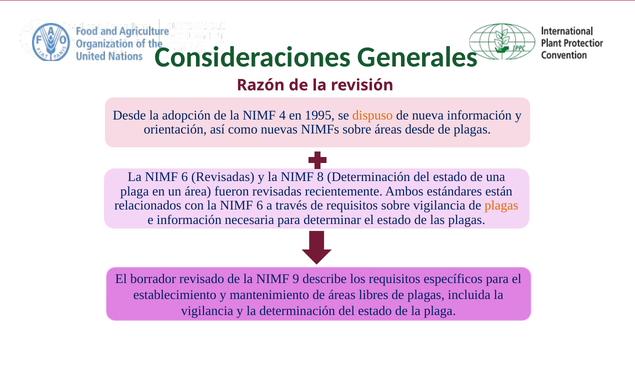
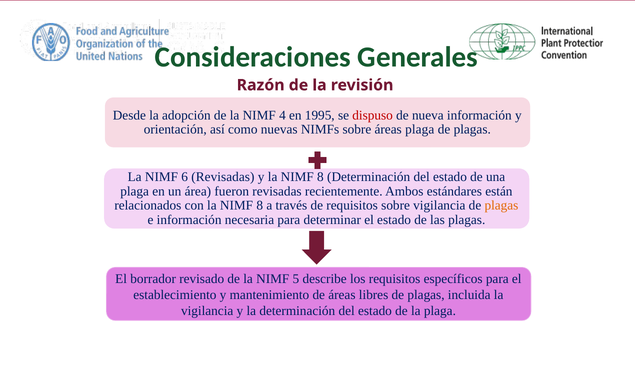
dispuso colour: orange -> red
áreas desde: desde -> plaga
con la NIMF 6: 6 -> 8
9: 9 -> 5
